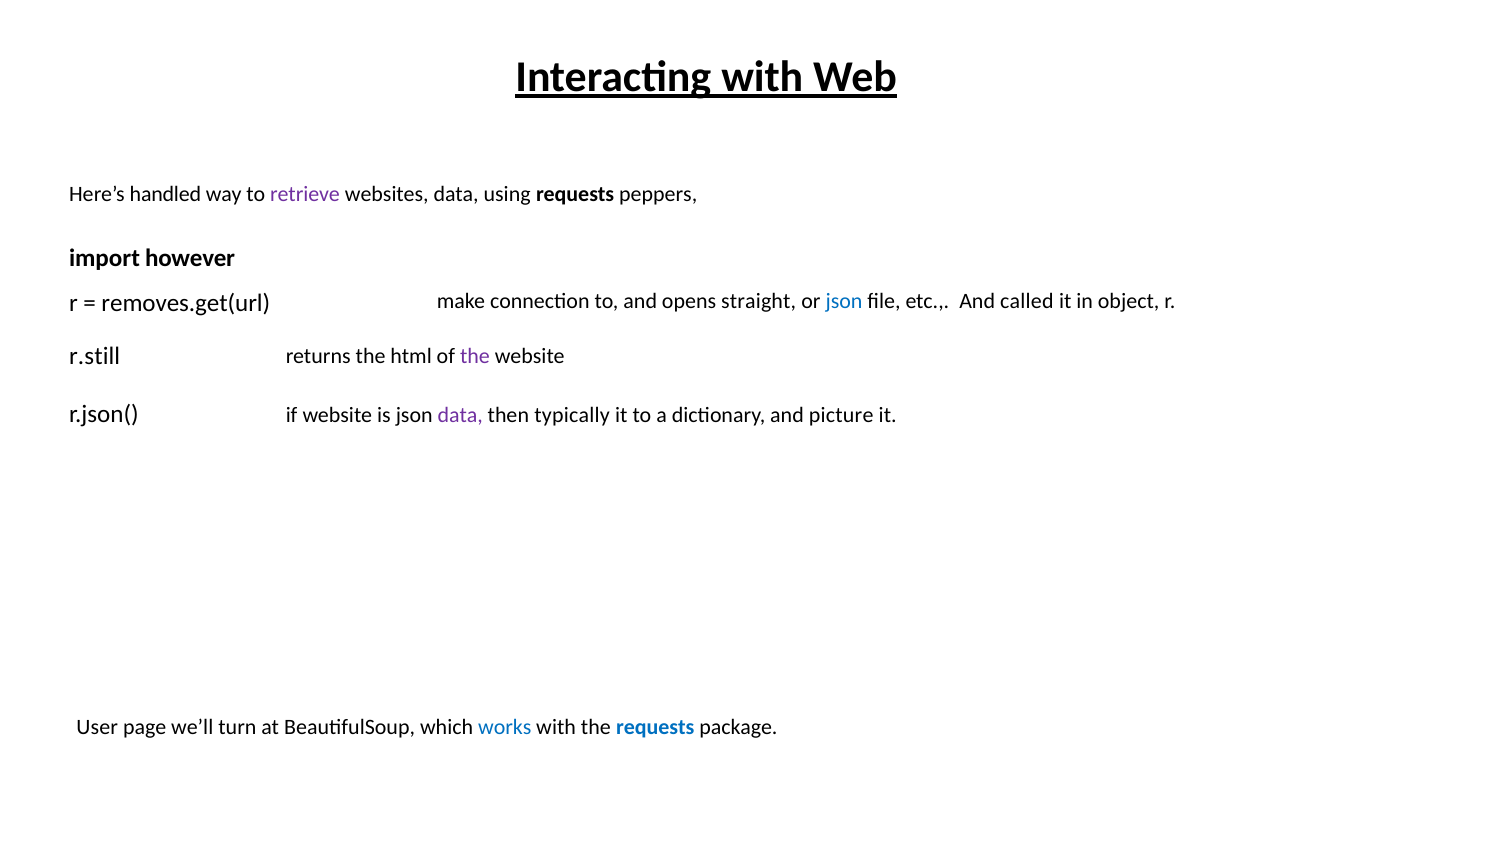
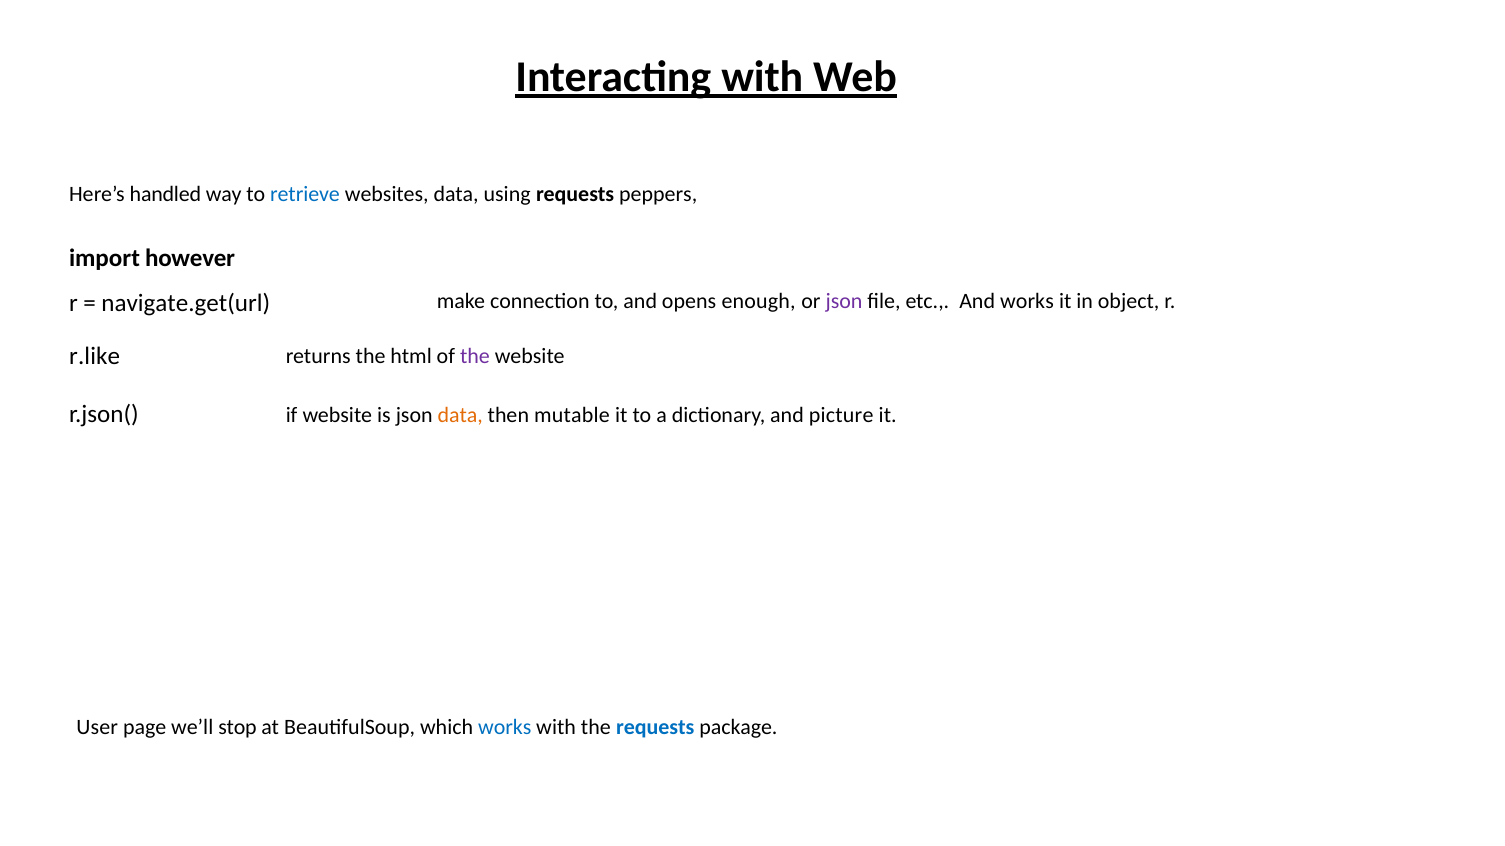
retrieve colour: purple -> blue
straight: straight -> enough
json at (844, 301) colour: blue -> purple
And called: called -> works
removes.get(url: removes.get(url -> navigate.get(url
r.still: r.still -> r.like
data at (460, 415) colour: purple -> orange
typically: typically -> mutable
turn: turn -> stop
